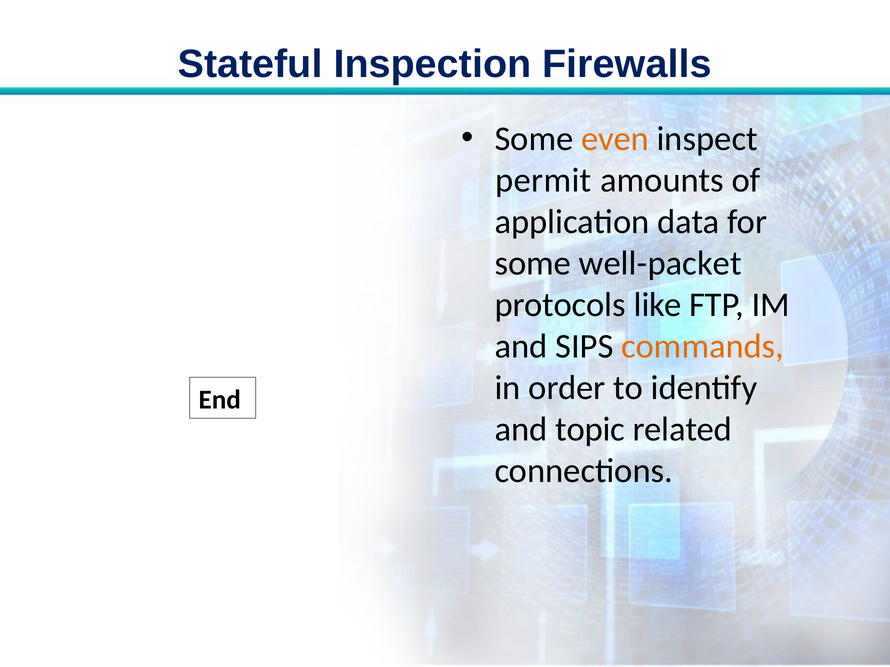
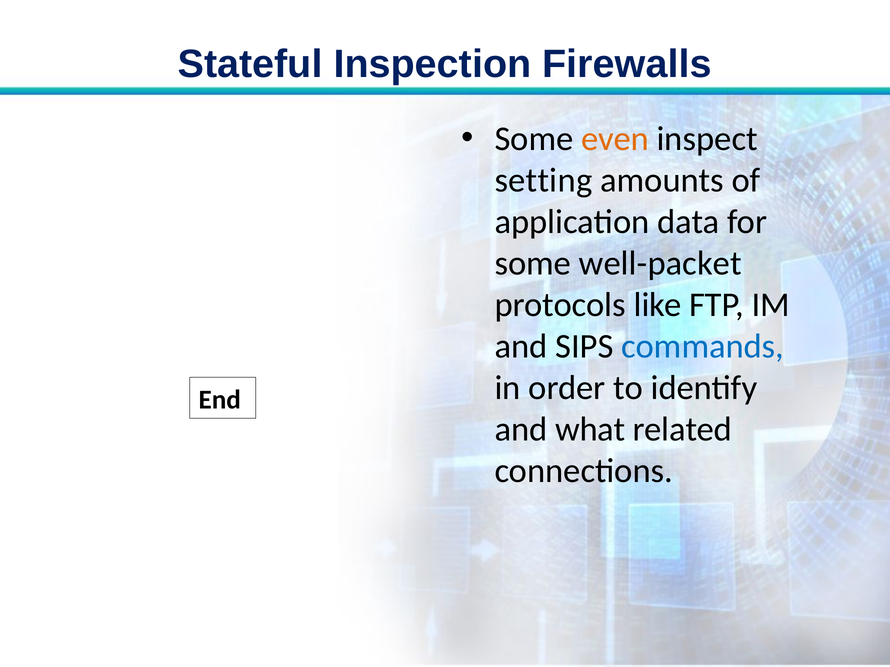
permit: permit -> setting
commands colour: orange -> blue
topic: topic -> what
